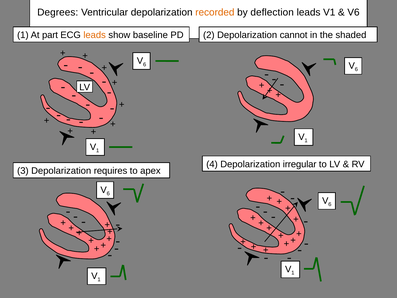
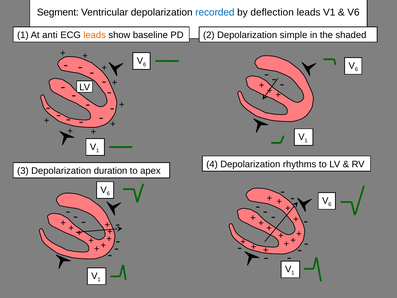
Degrees: Degrees -> Segment
recorded colour: orange -> blue
part: part -> anti
cannot: cannot -> simple
irregular: irregular -> rhythms
requires: requires -> duration
